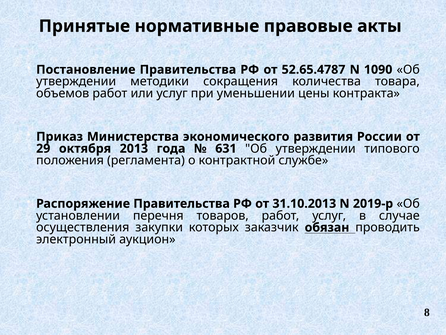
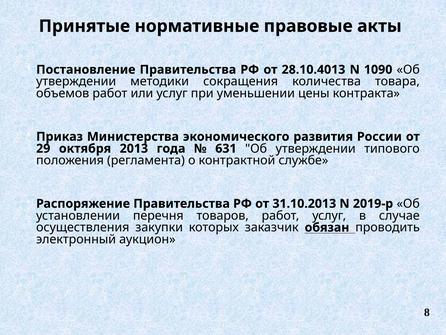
52.65.4787: 52.65.4787 -> 28.10.4013
